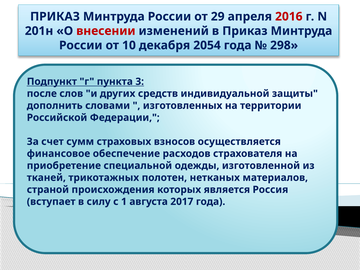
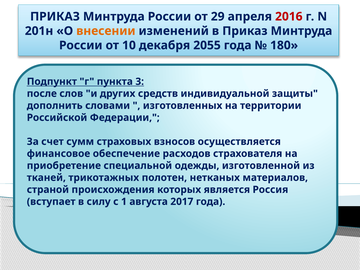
внесении colour: red -> orange
2054: 2054 -> 2055
298: 298 -> 180
